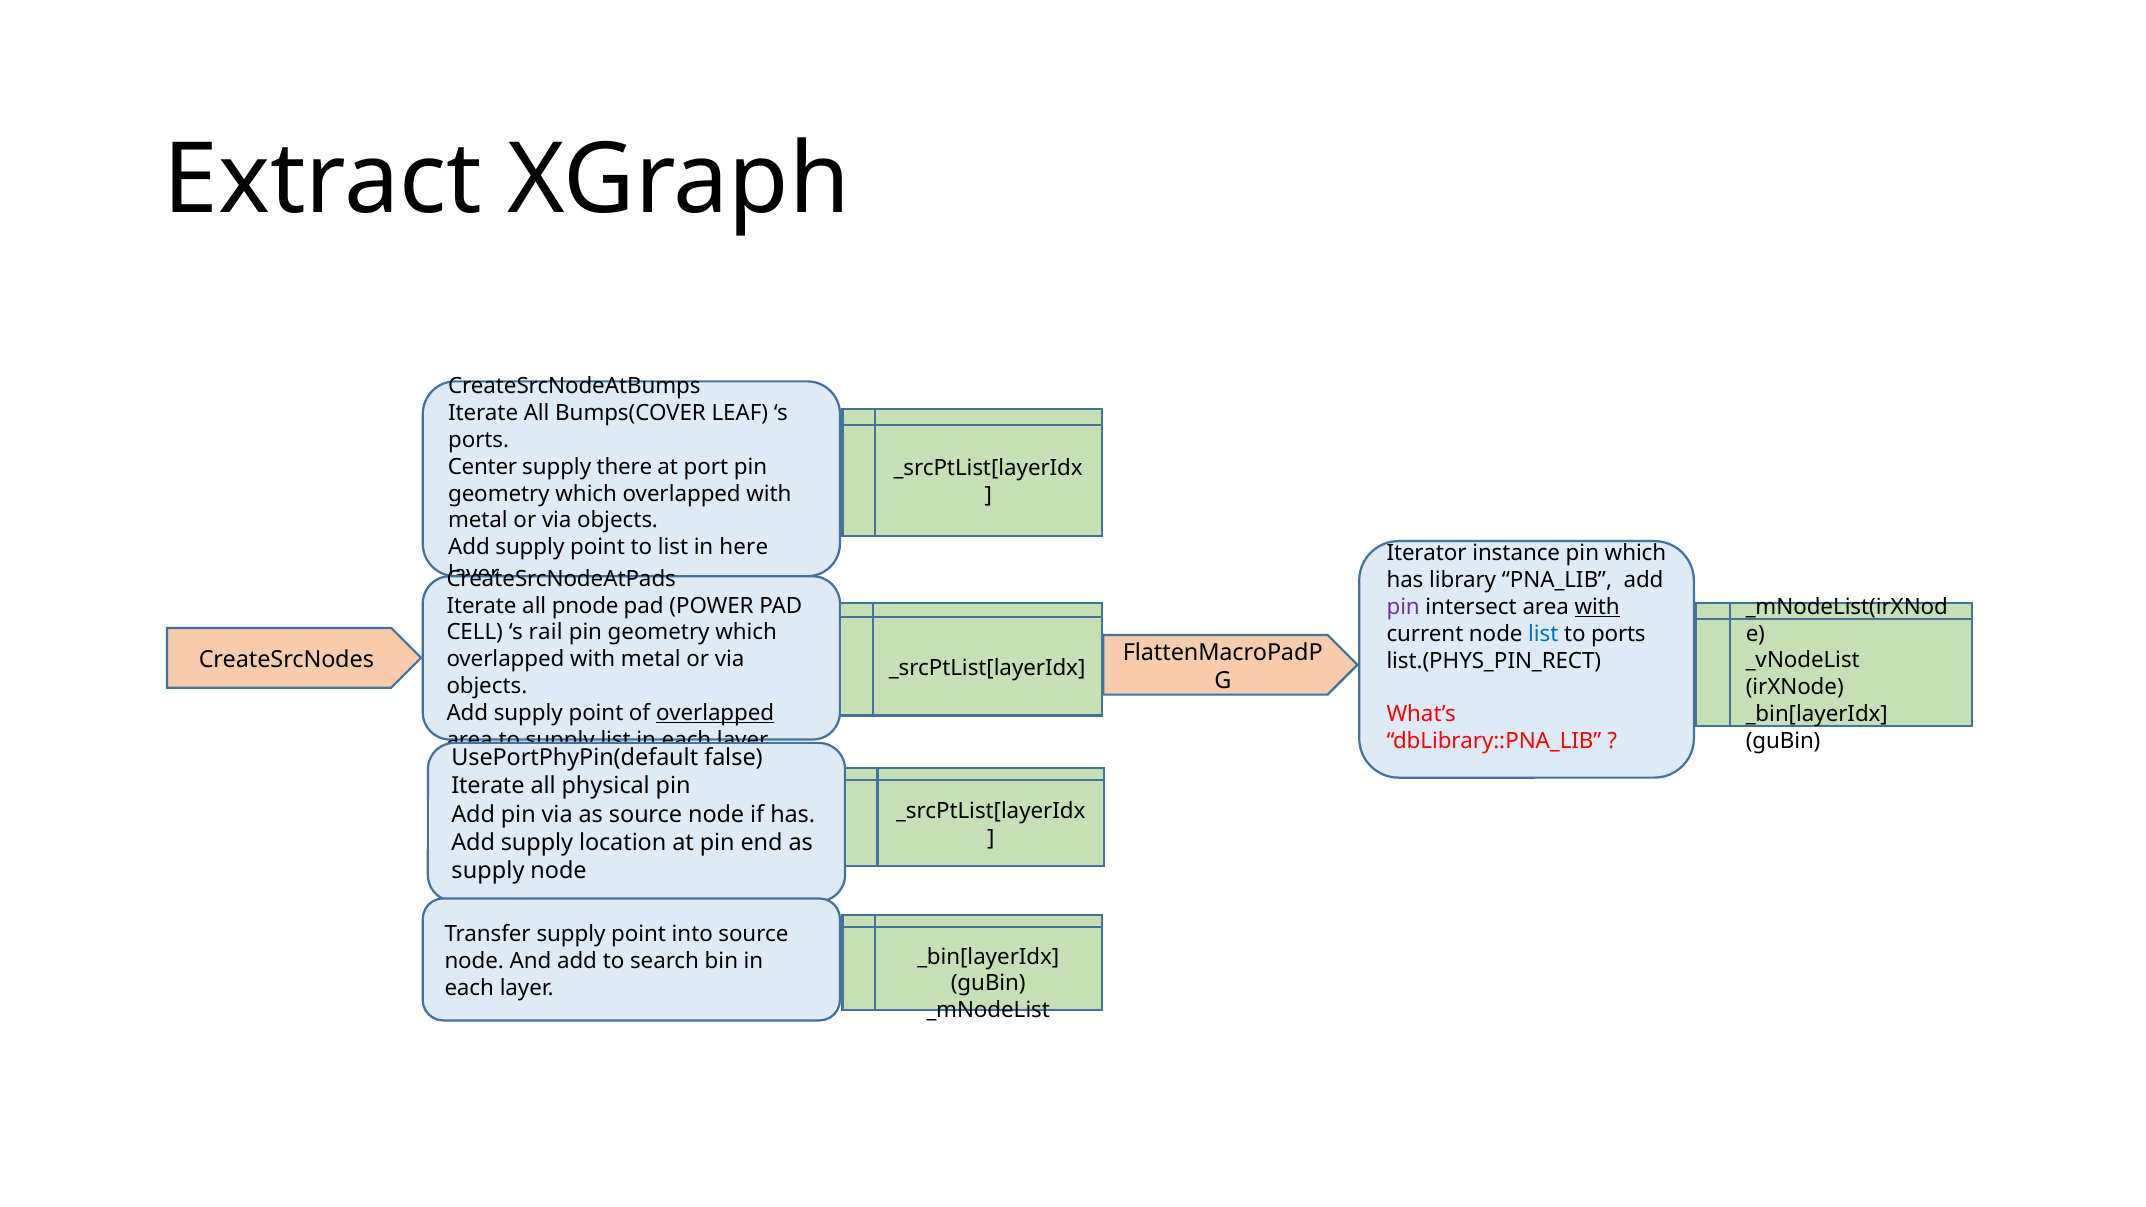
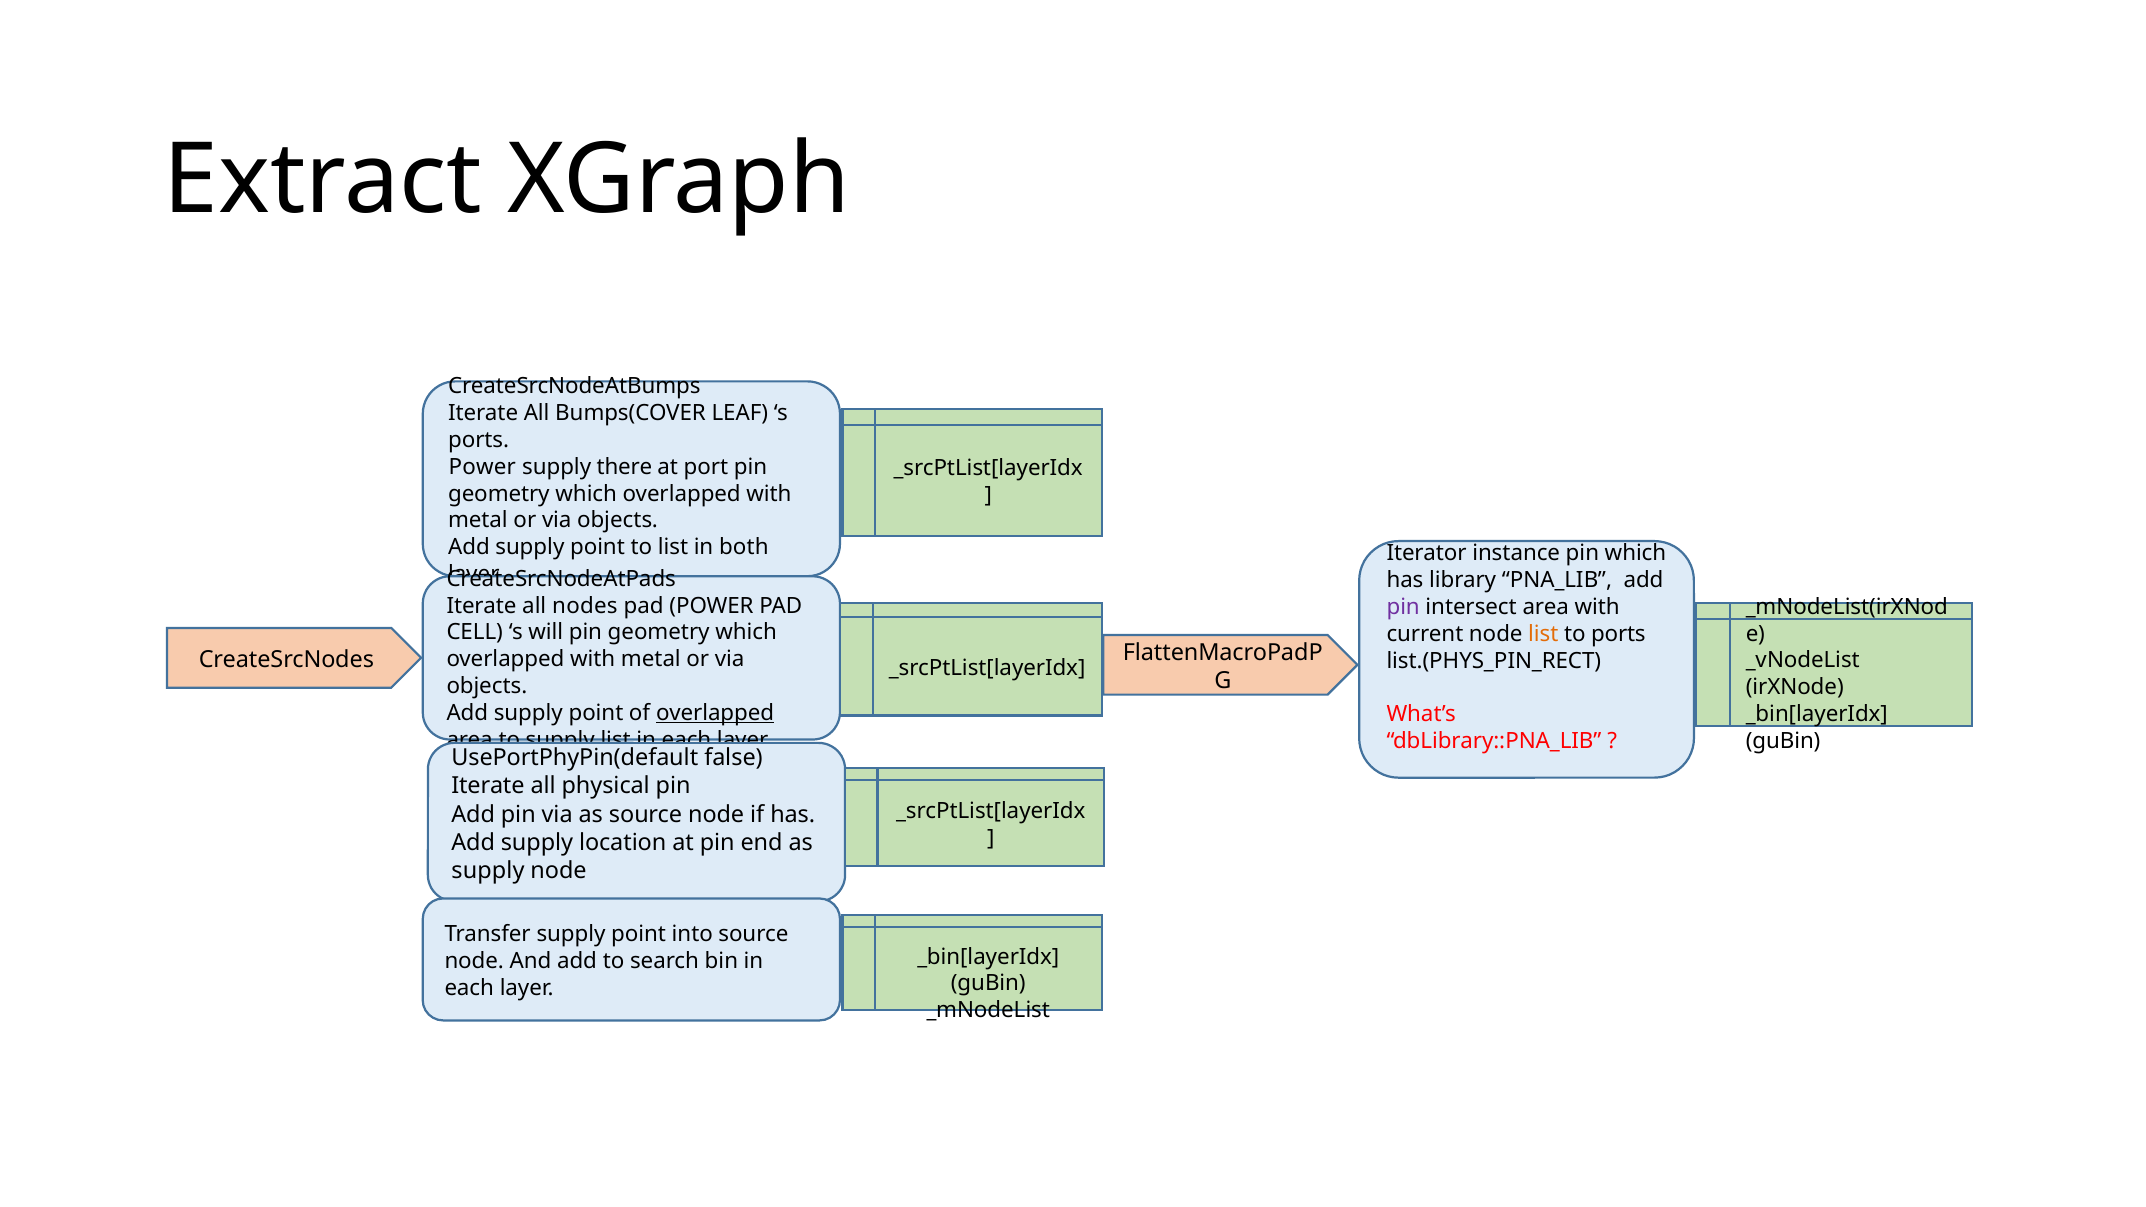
Center at (482, 467): Center -> Power
here: here -> both
pnode: pnode -> nodes
with at (1597, 607) underline: present -> none
rail: rail -> will
list at (1543, 634) colour: blue -> orange
